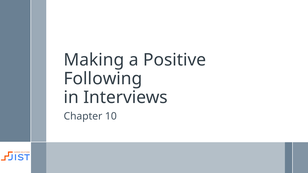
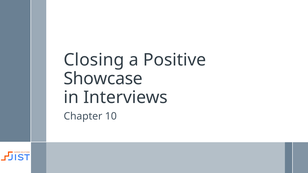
Making: Making -> Closing
Following: Following -> Showcase
